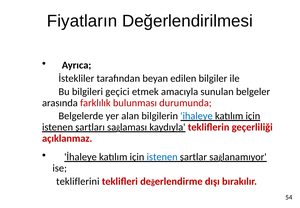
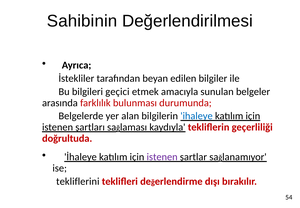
Fiyatların: Fiyatların -> Sahibinin
açıklanmaz: açıklanmaz -> doğrultuda
istenen at (162, 157) colour: blue -> purple
